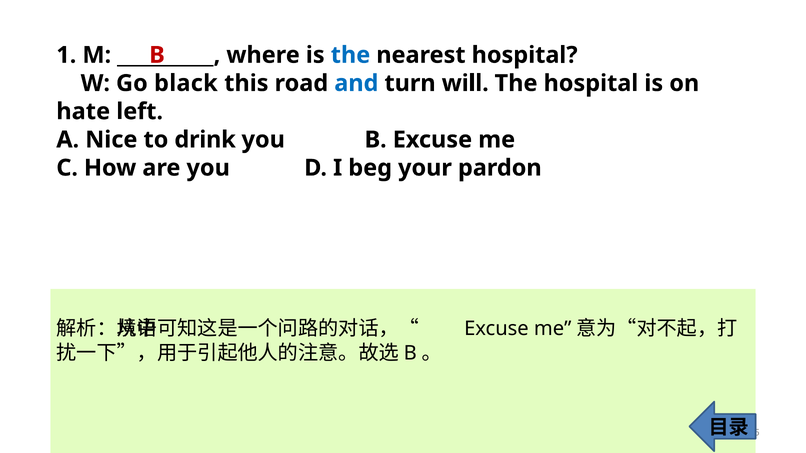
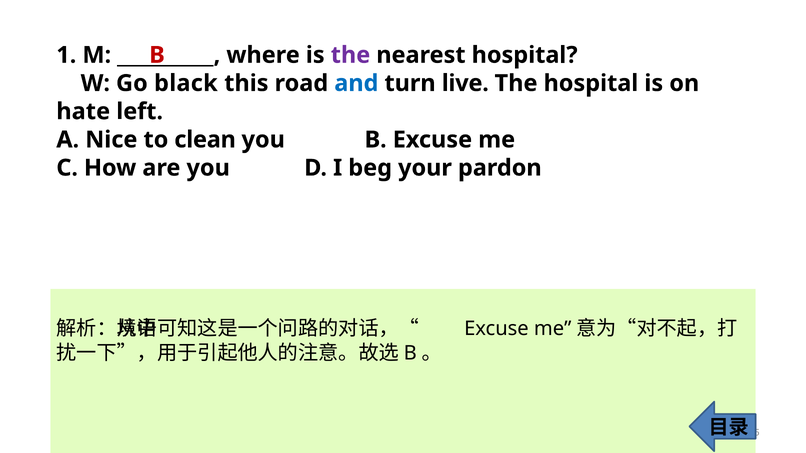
the at (350, 55) colour: blue -> purple
will: will -> live
drink: drink -> clean
